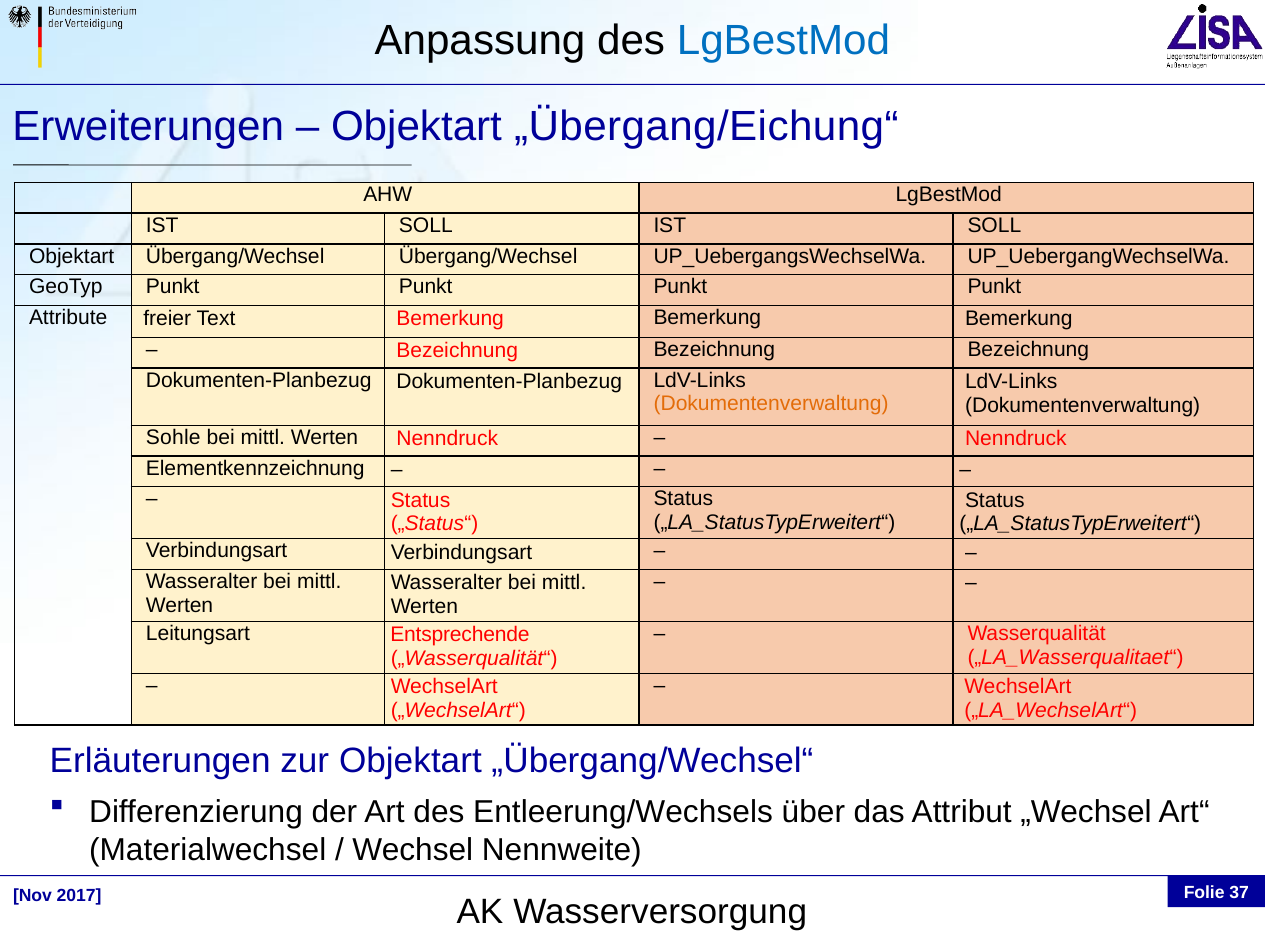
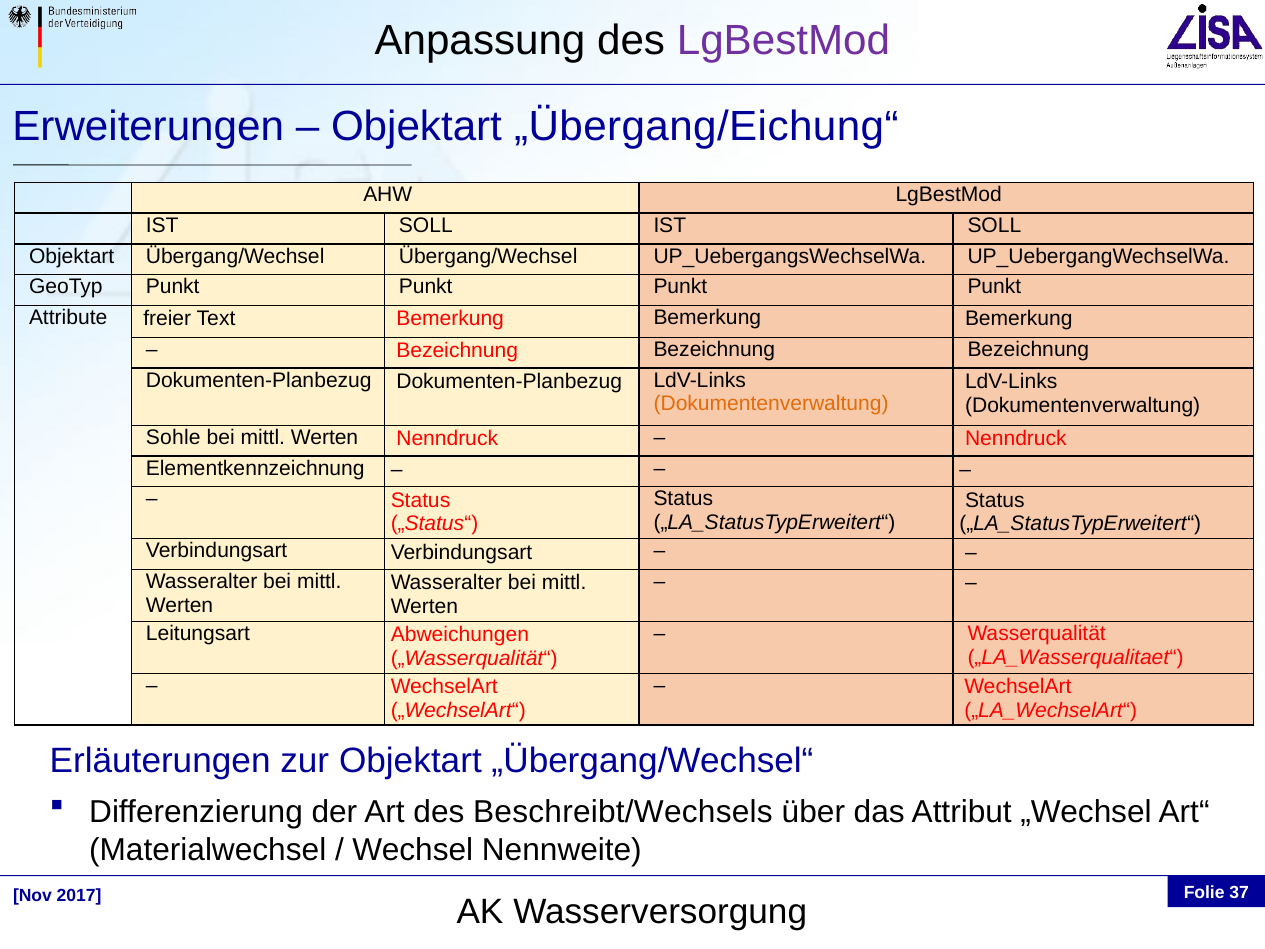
LgBestMod at (783, 41) colour: blue -> purple
Entsprechende: Entsprechende -> Abweichungen
Entleerung/Wechsels: Entleerung/Wechsels -> Beschreibt/Wechsels
